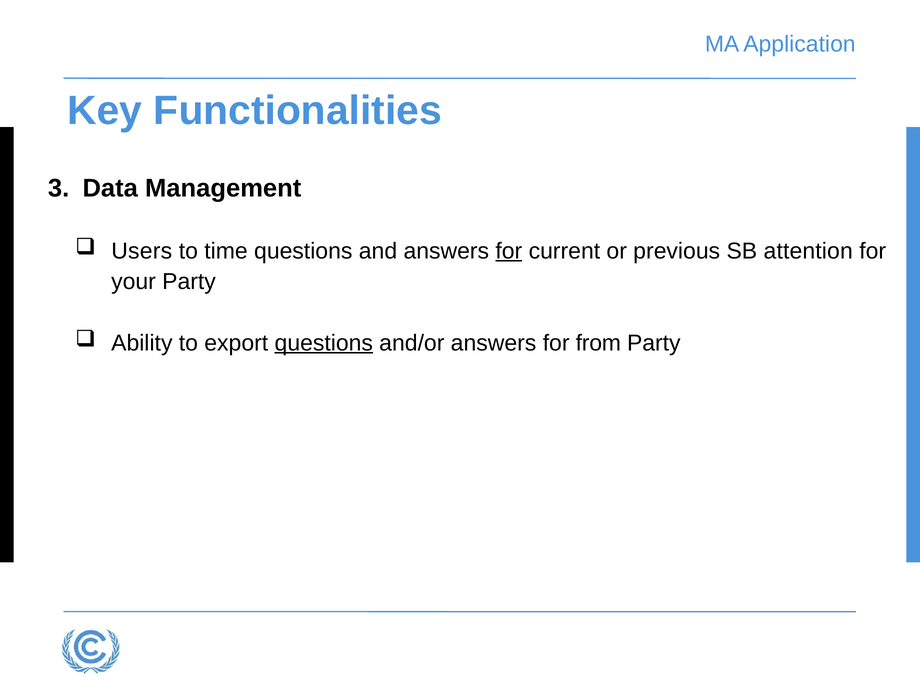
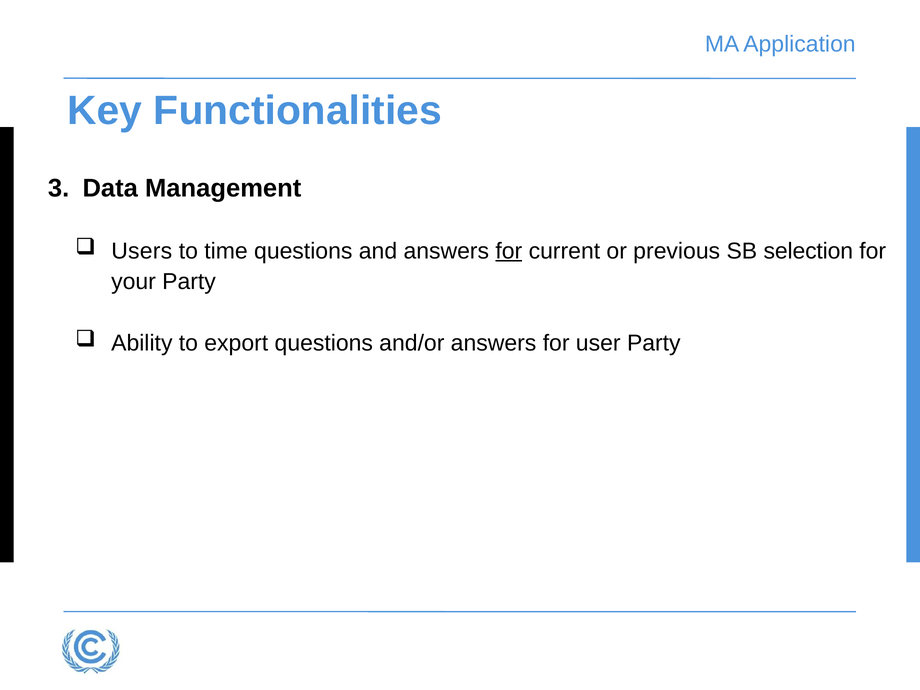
attention: attention -> selection
questions at (324, 343) underline: present -> none
from: from -> user
